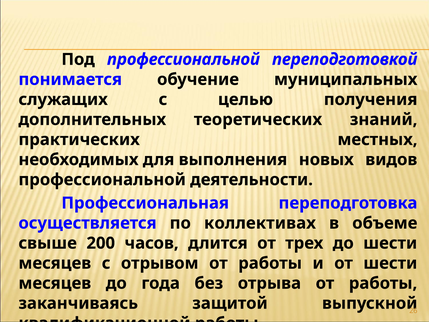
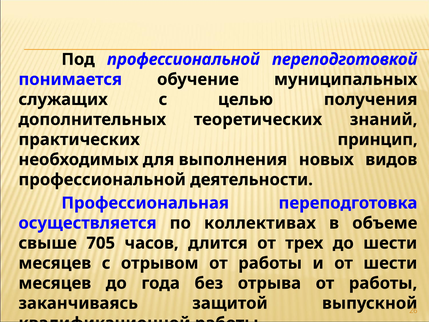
местных: местных -> принцип
200: 200 -> 705
